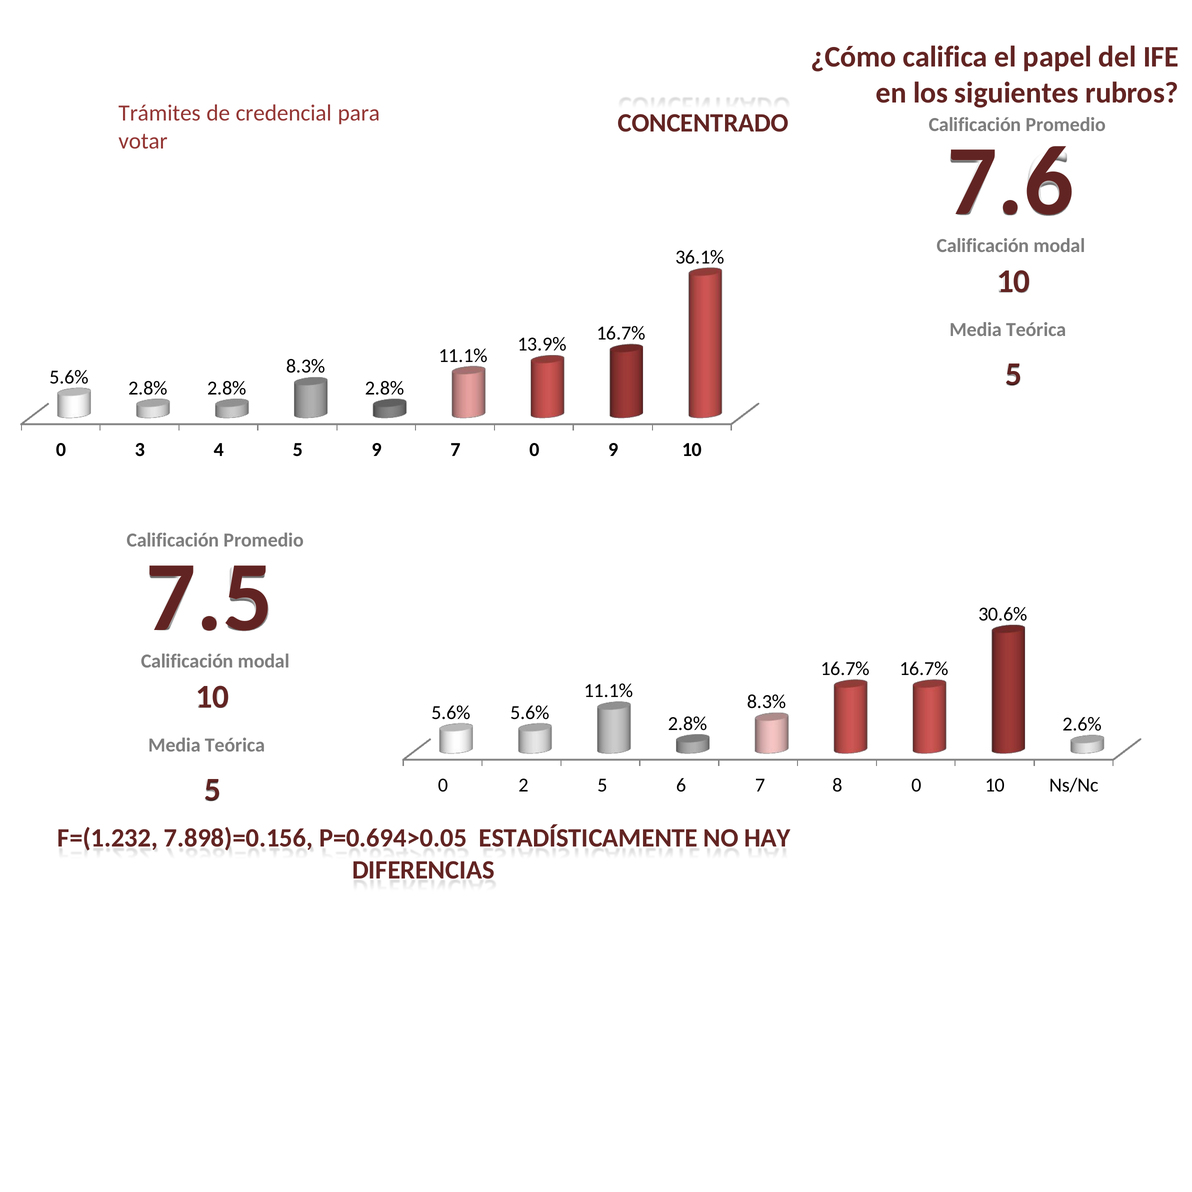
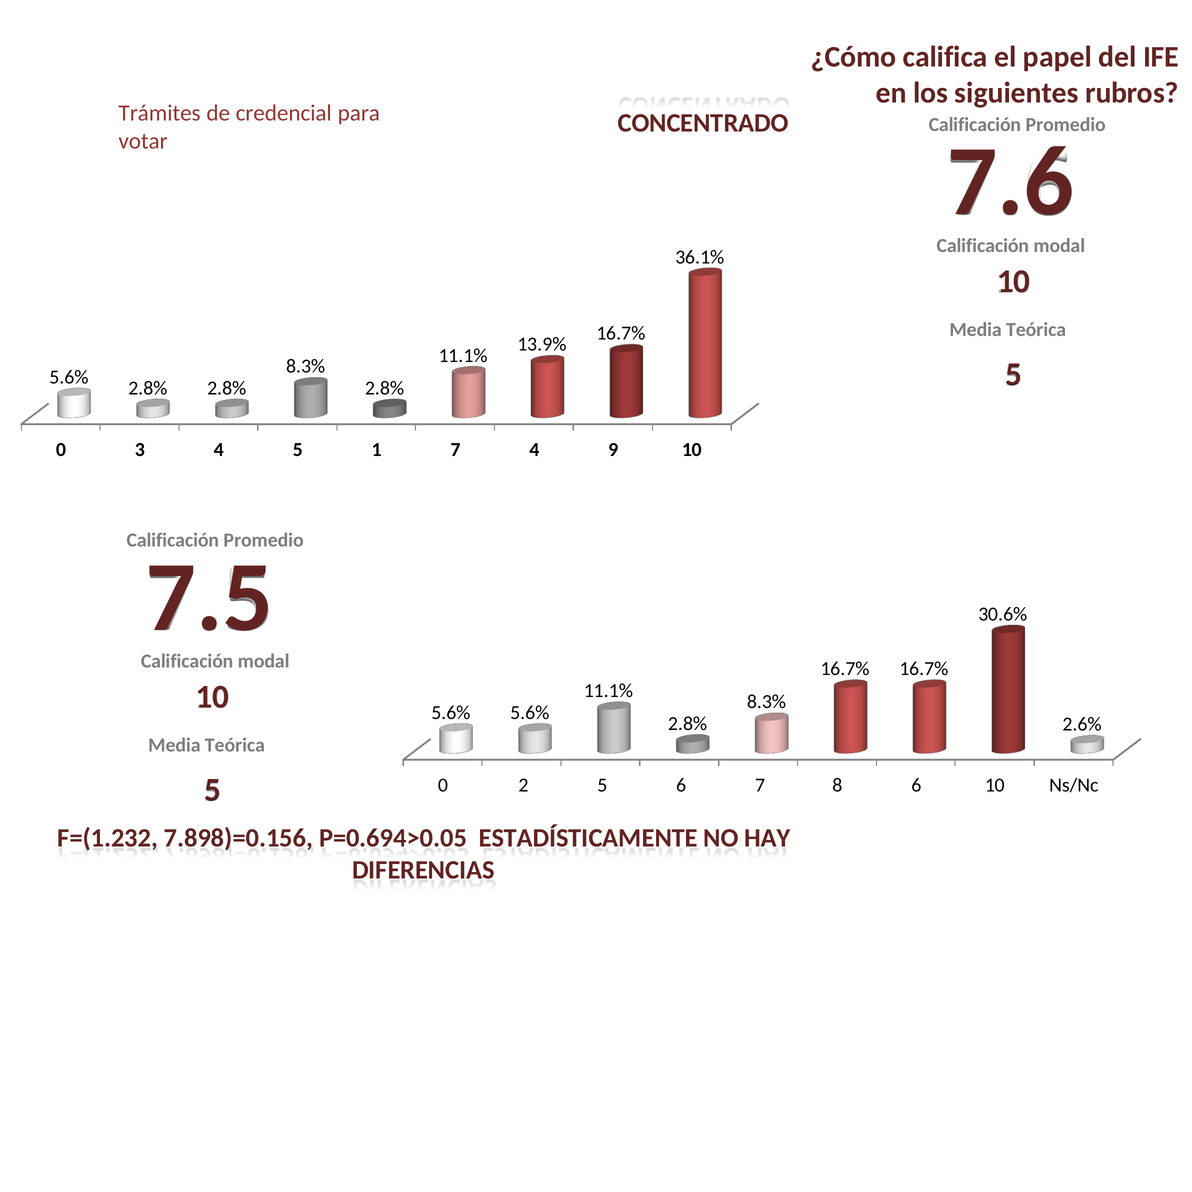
5 9: 9 -> 1
7 0: 0 -> 4
8 0: 0 -> 6
